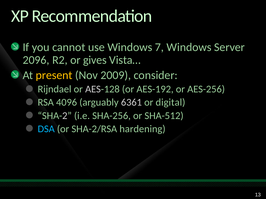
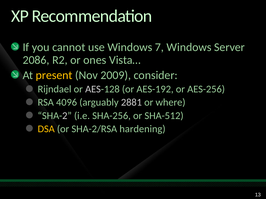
2096: 2096 -> 2086
gives: gives -> ones
6361: 6361 -> 2881
digital: digital -> where
DSA colour: light blue -> yellow
